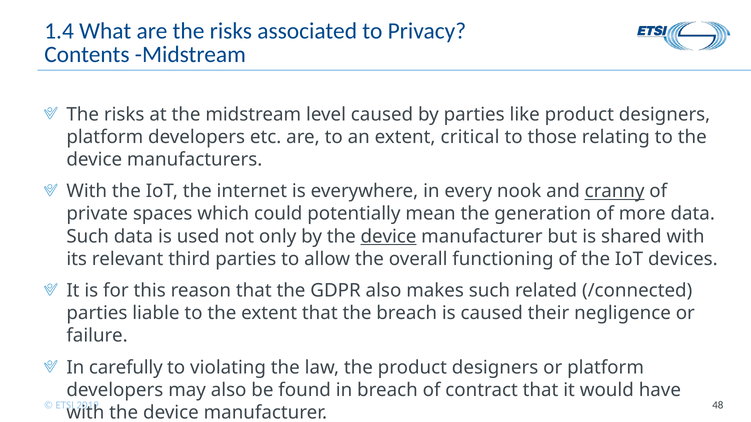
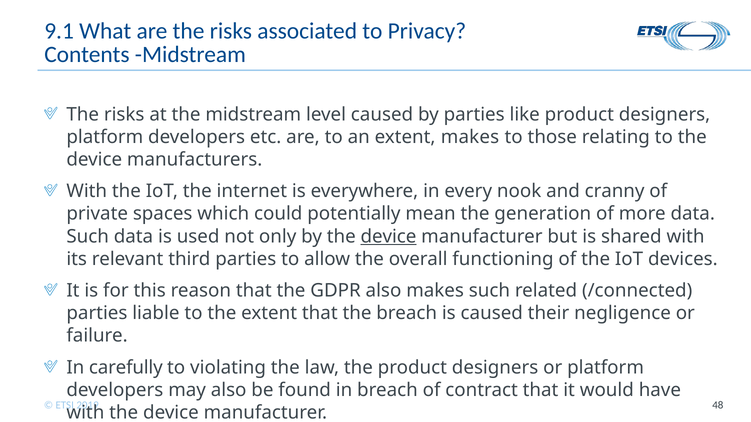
1.4: 1.4 -> 9.1
extent critical: critical -> makes
cranny underline: present -> none
